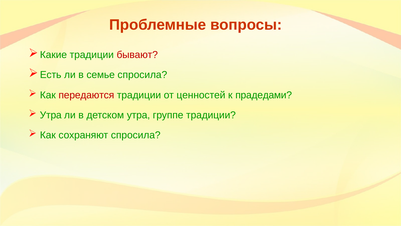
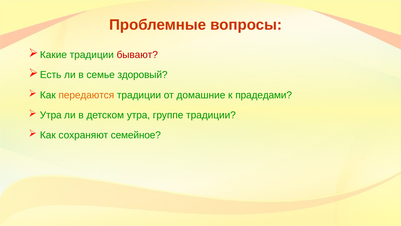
семье спросила: спросила -> здоровый
передаются colour: red -> orange
ценностей: ценностей -> домашние
сохраняют спросила: спросила -> семейное
